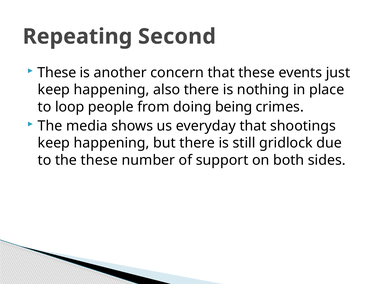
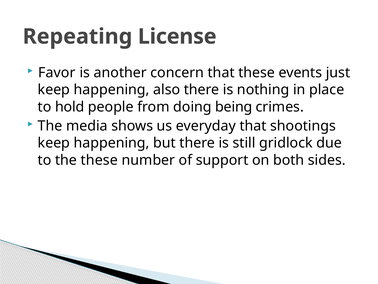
Second: Second -> License
These at (57, 73): These -> Favor
loop: loop -> hold
